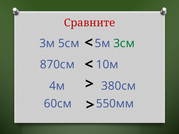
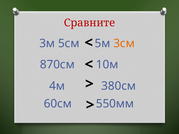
3см colour: green -> orange
